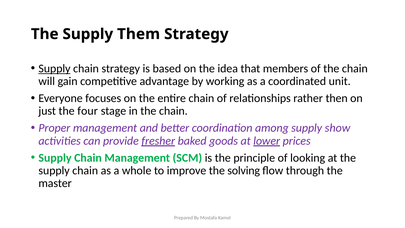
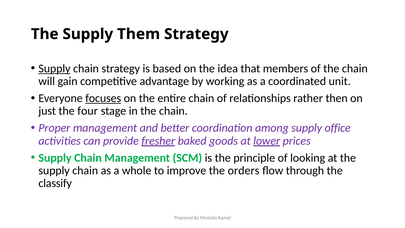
focuses underline: none -> present
show: show -> office
solving: solving -> orders
master: master -> classify
